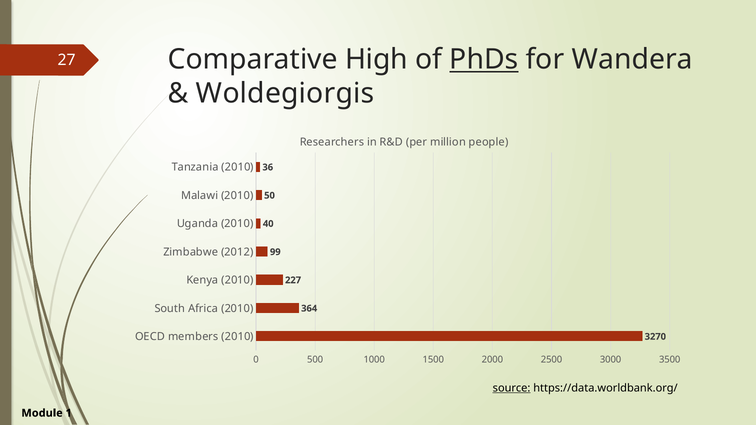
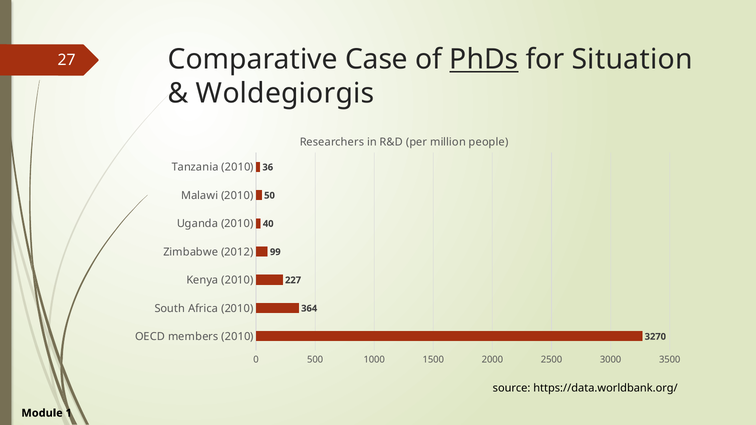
High: High -> Case
Wandera: Wandera -> Situation
source underline: present -> none
